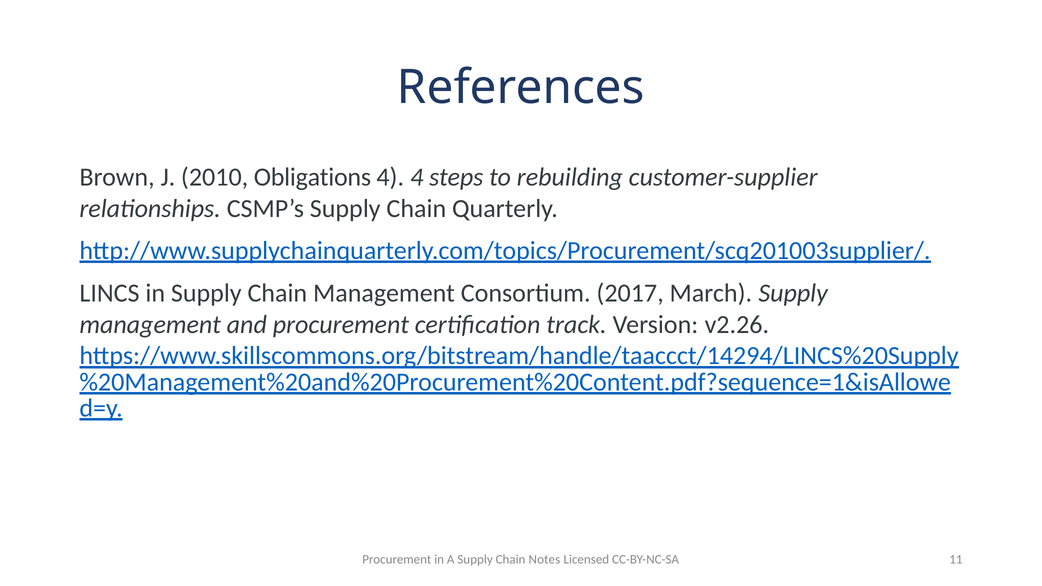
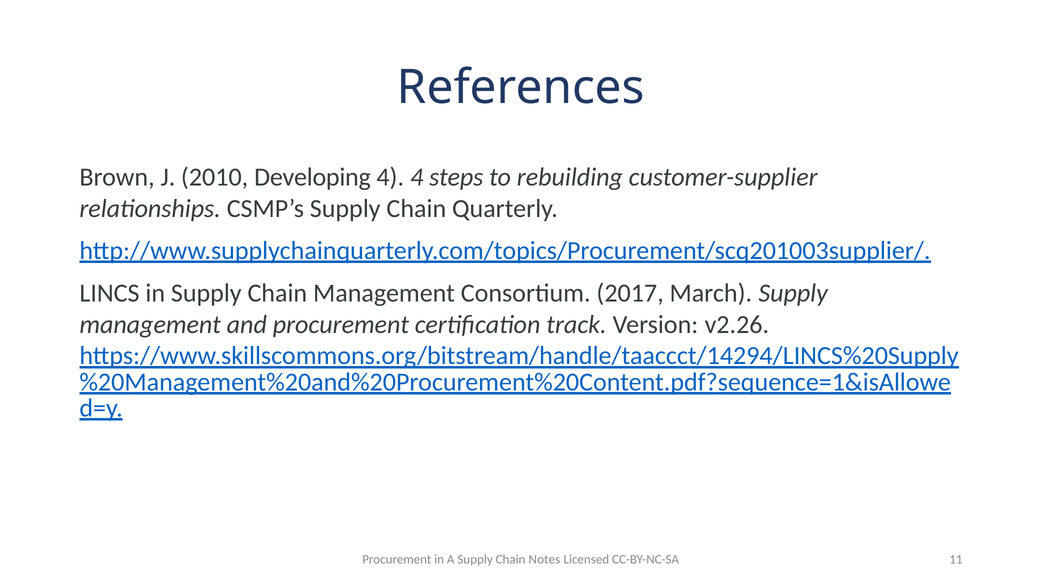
Obligations: Obligations -> Developing
